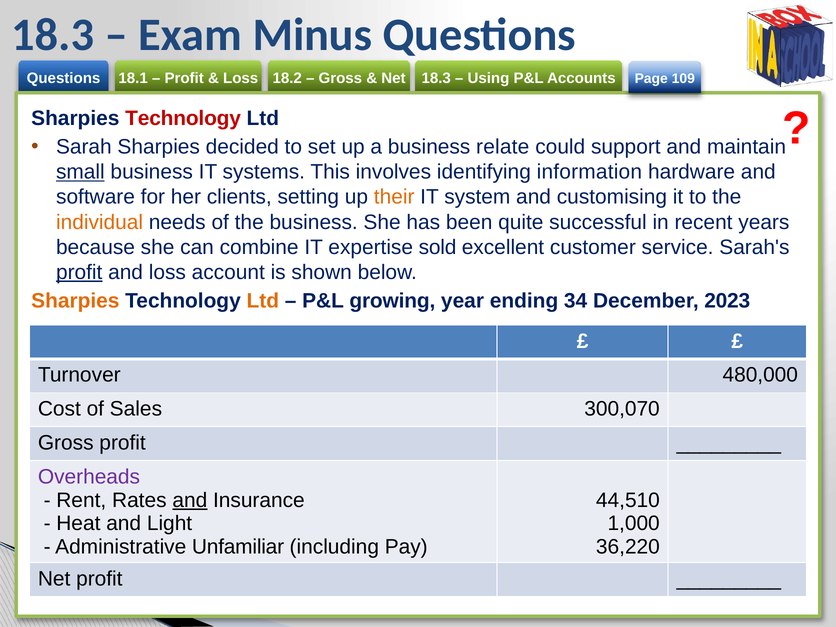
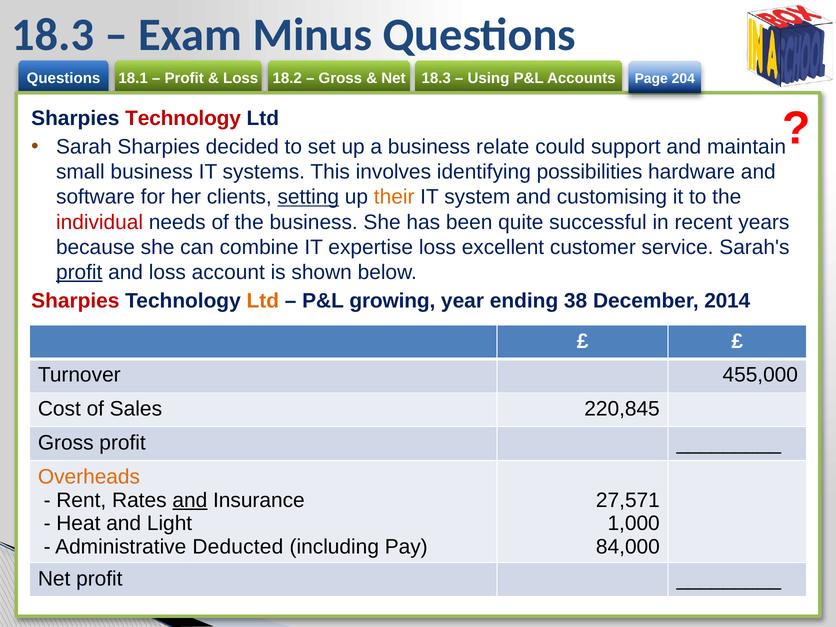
109: 109 -> 204
small underline: present -> none
information: information -> possibilities
setting underline: none -> present
individual colour: orange -> red
expertise sold: sold -> loss
Sharpies at (75, 301) colour: orange -> red
34: 34 -> 38
2023: 2023 -> 2014
480,000: 480,000 -> 455,000
300,070: 300,070 -> 220,845
Overheads colour: purple -> orange
44,510: 44,510 -> 27,571
Unfamiliar: Unfamiliar -> Deducted
36,220: 36,220 -> 84,000
